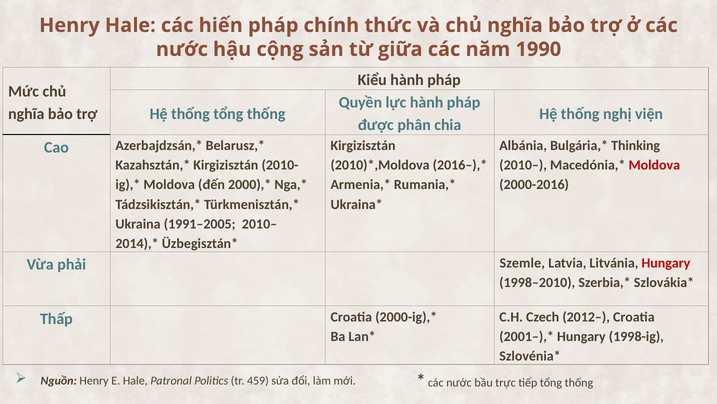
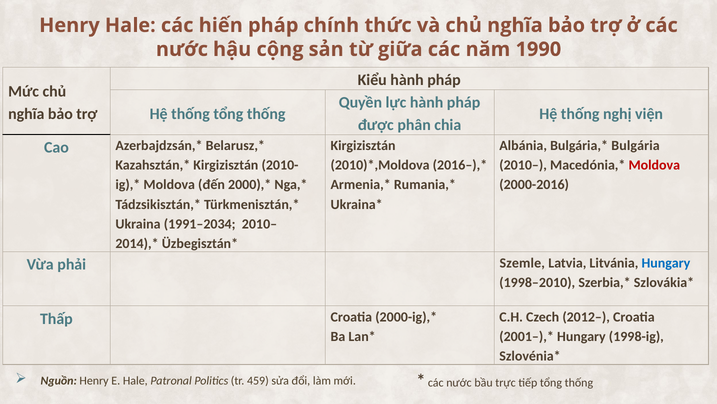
Thinking: Thinking -> Bulgária
1991–2005: 1991–2005 -> 1991–2034
Hungary at (666, 263) colour: red -> blue
